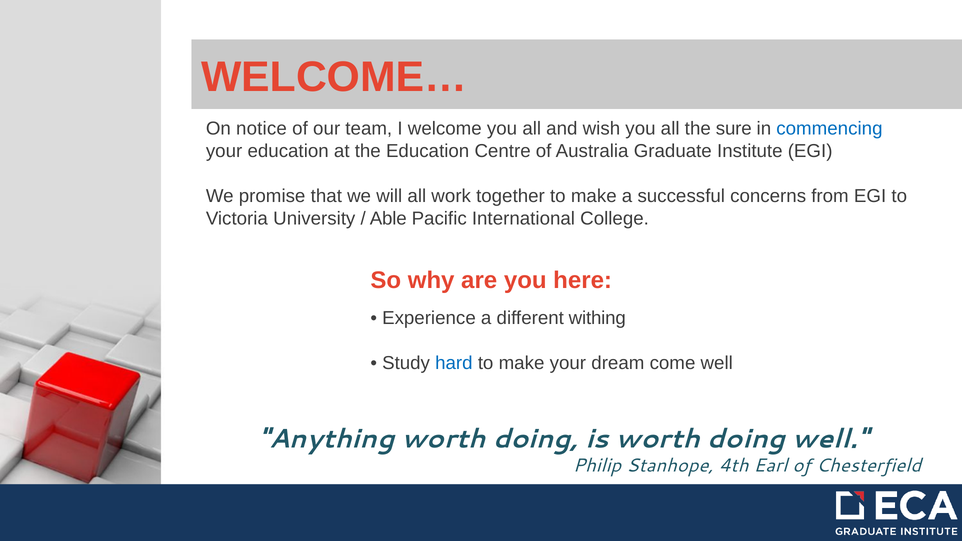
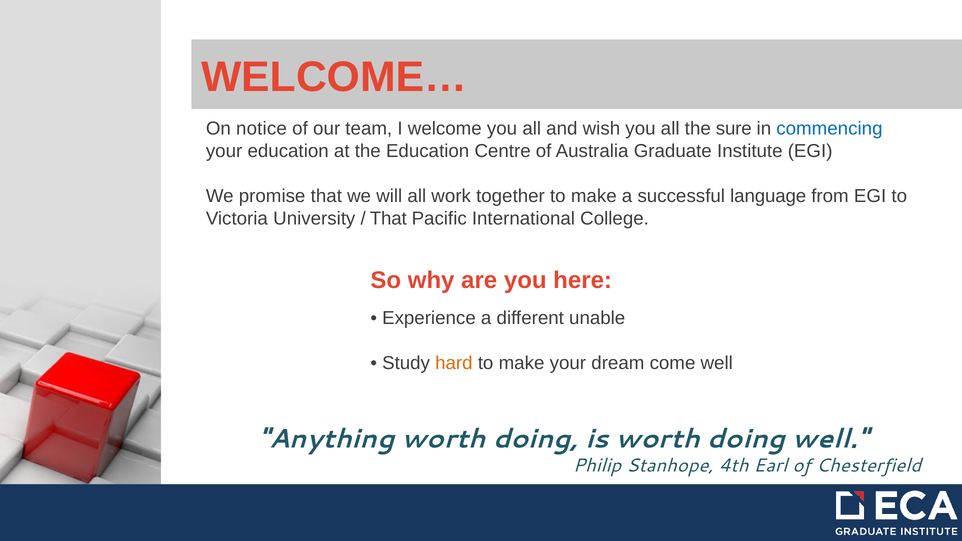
concerns: concerns -> language
Able at (388, 219): Able -> That
withing: withing -> unable
hard colour: blue -> orange
